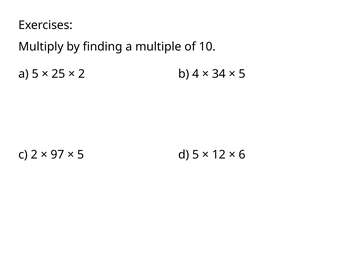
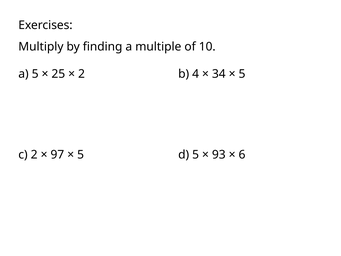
12: 12 -> 93
